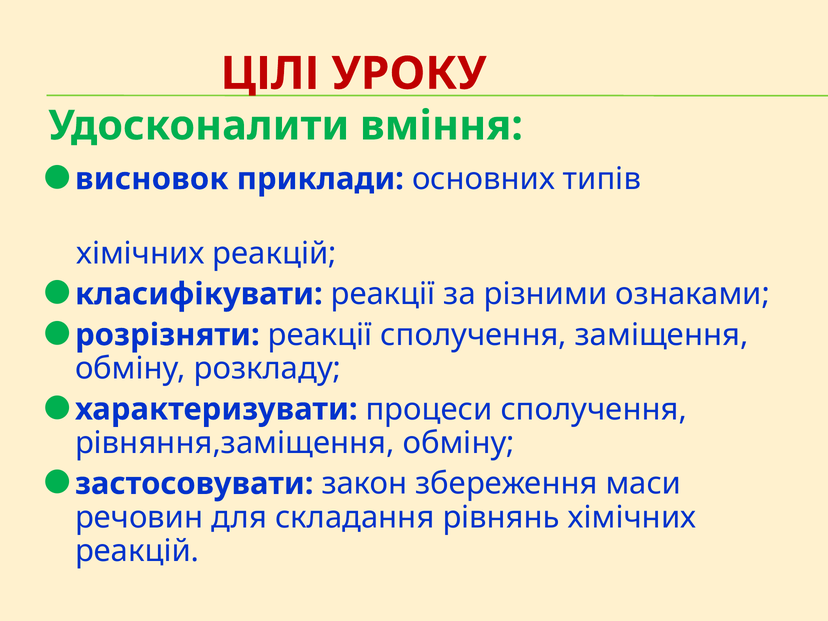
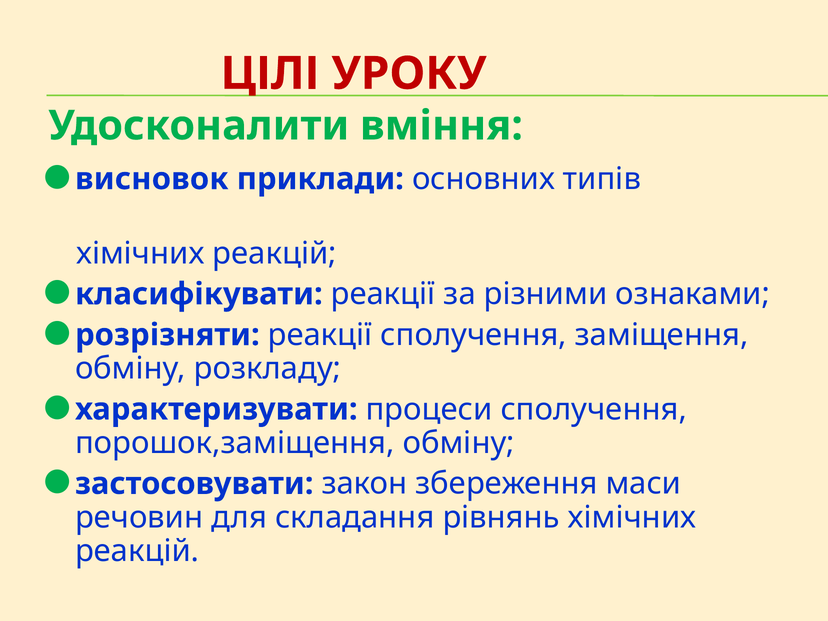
рівняння,заміщення: рівняння,заміщення -> порошок,заміщення
